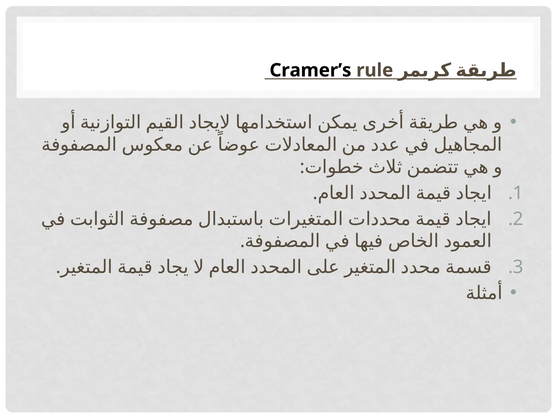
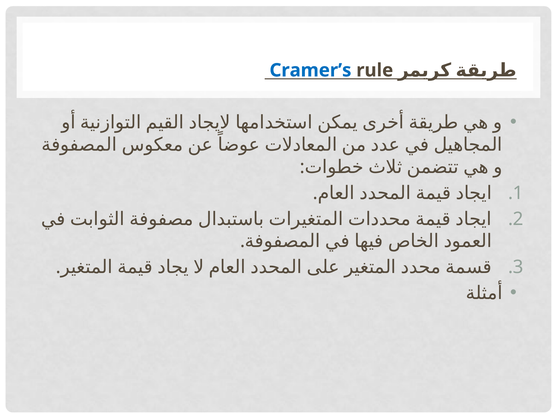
Cramer’s colour: black -> blue
